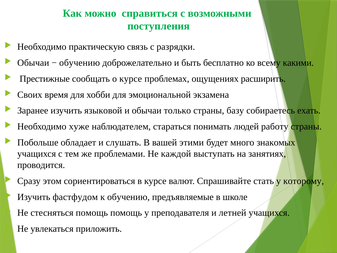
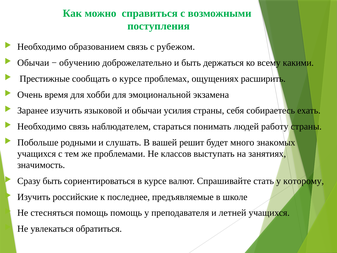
практическую: практическую -> образованием
разрядки: разрядки -> рубежом
бесплатно: бесплатно -> держаться
Своих: Своих -> Очень
только: только -> усилия
базу: базу -> себя
Необходимо хуже: хуже -> связь
обладает: обладает -> родными
этими: этими -> решит
каждой: каждой -> классов
проводится: проводится -> значимость
Сразу этом: этом -> быть
фастфудом: фастфудом -> российские
к обучению: обучению -> последнее
приложить: приложить -> обратиться
